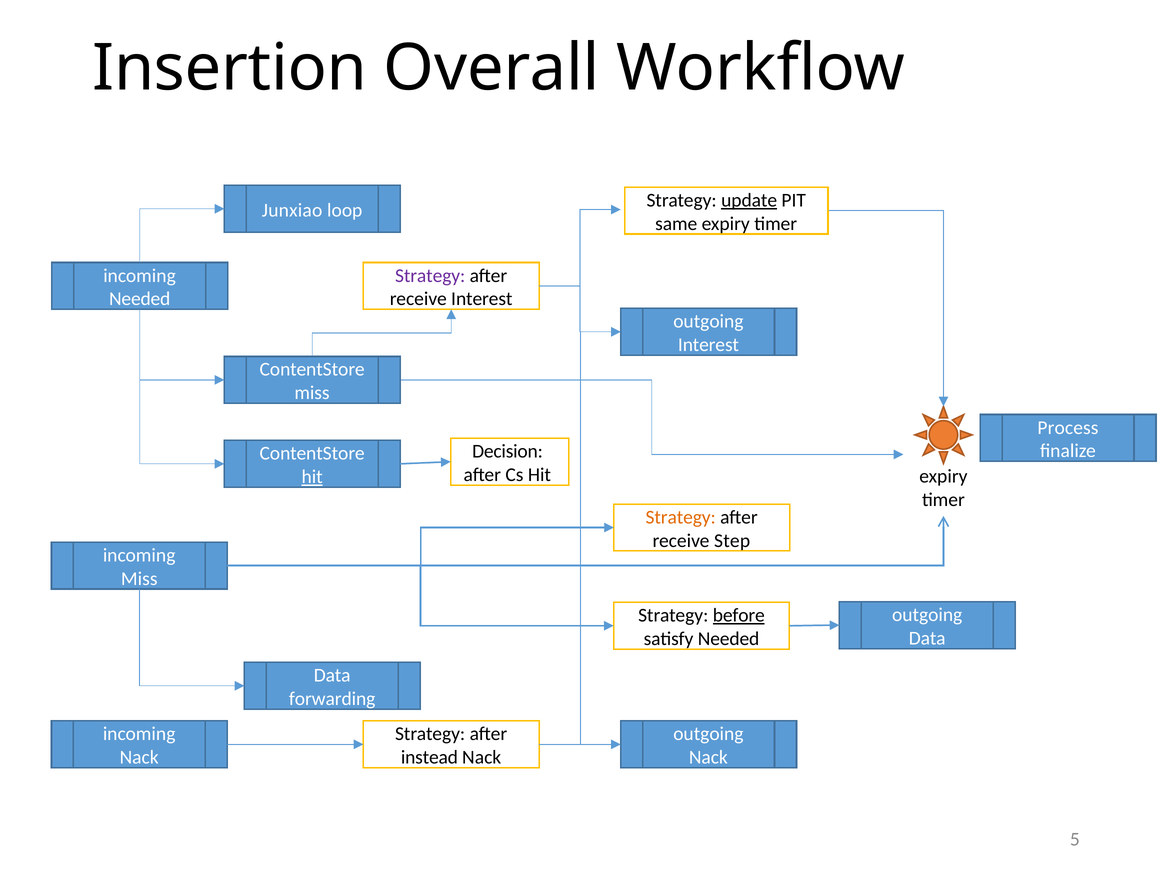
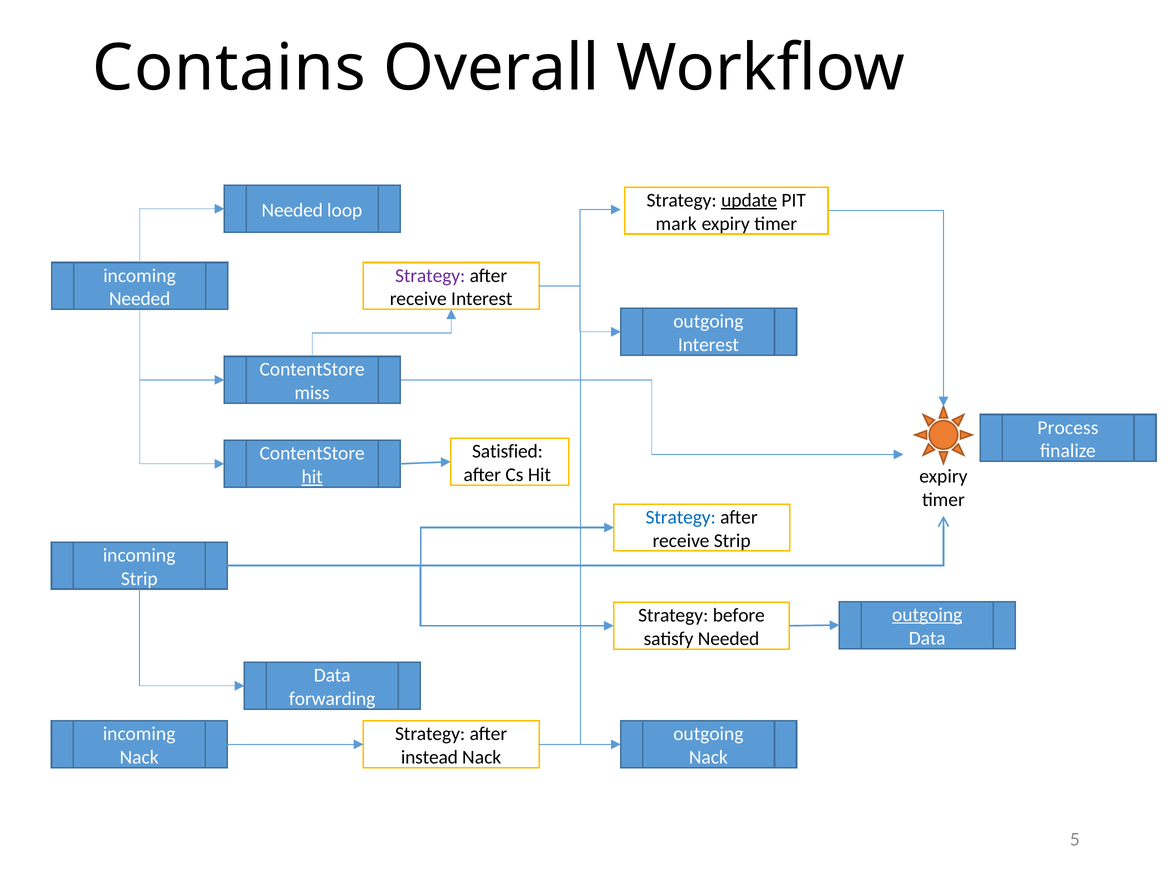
Insertion: Insertion -> Contains
Junxiao at (292, 210): Junxiao -> Needed
same: same -> mark
Decision: Decision -> Satisfied
Strategy at (681, 517) colour: orange -> blue
receive Step: Step -> Strip
Miss at (139, 579): Miss -> Strip
outgoing at (927, 615) underline: none -> present
before underline: present -> none
